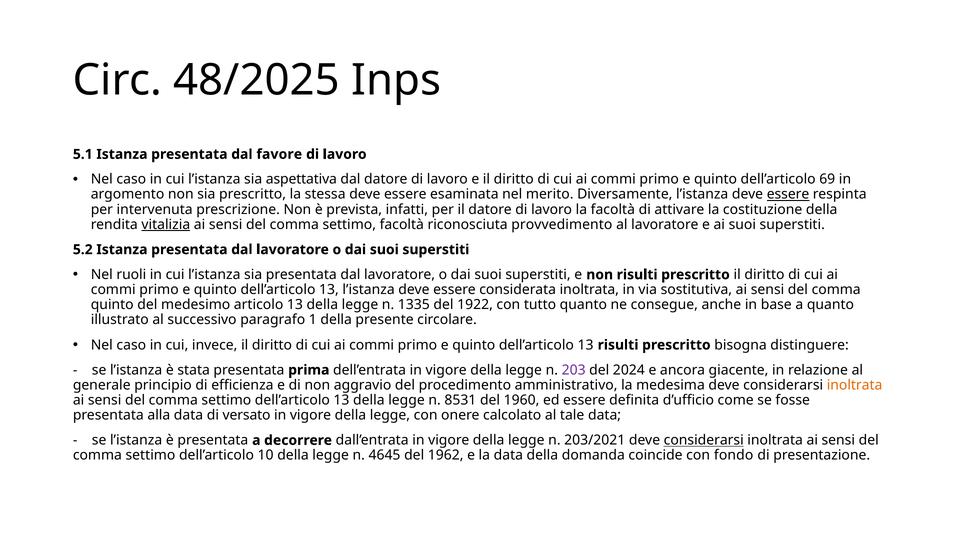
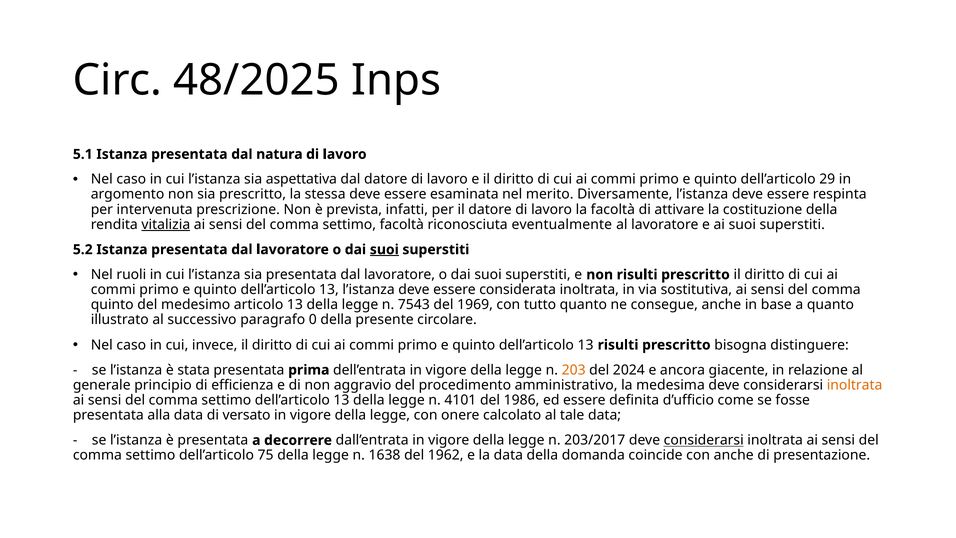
favore: favore -> natura
69: 69 -> 29
essere at (788, 194) underline: present -> none
provvedimento: provvedimento -> eventualmente
suoi at (384, 249) underline: none -> present
1335: 1335 -> 7543
1922: 1922 -> 1969
1: 1 -> 0
203 colour: purple -> orange
8531: 8531 -> 4101
1960: 1960 -> 1986
203/2021: 203/2021 -> 203/2017
10: 10 -> 75
4645: 4645 -> 1638
con fondo: fondo -> anche
